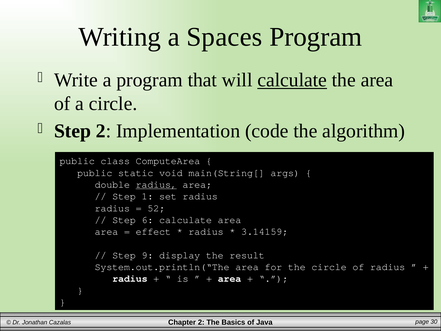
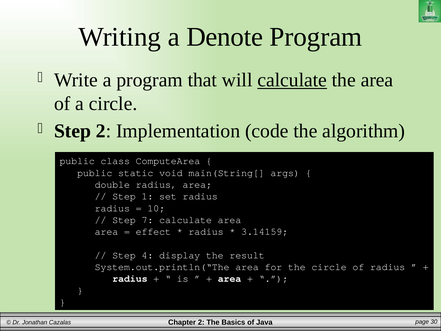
Spaces: Spaces -> Denote
radius at (156, 184) underline: present -> none
52: 52 -> 10
6: 6 -> 7
9: 9 -> 4
